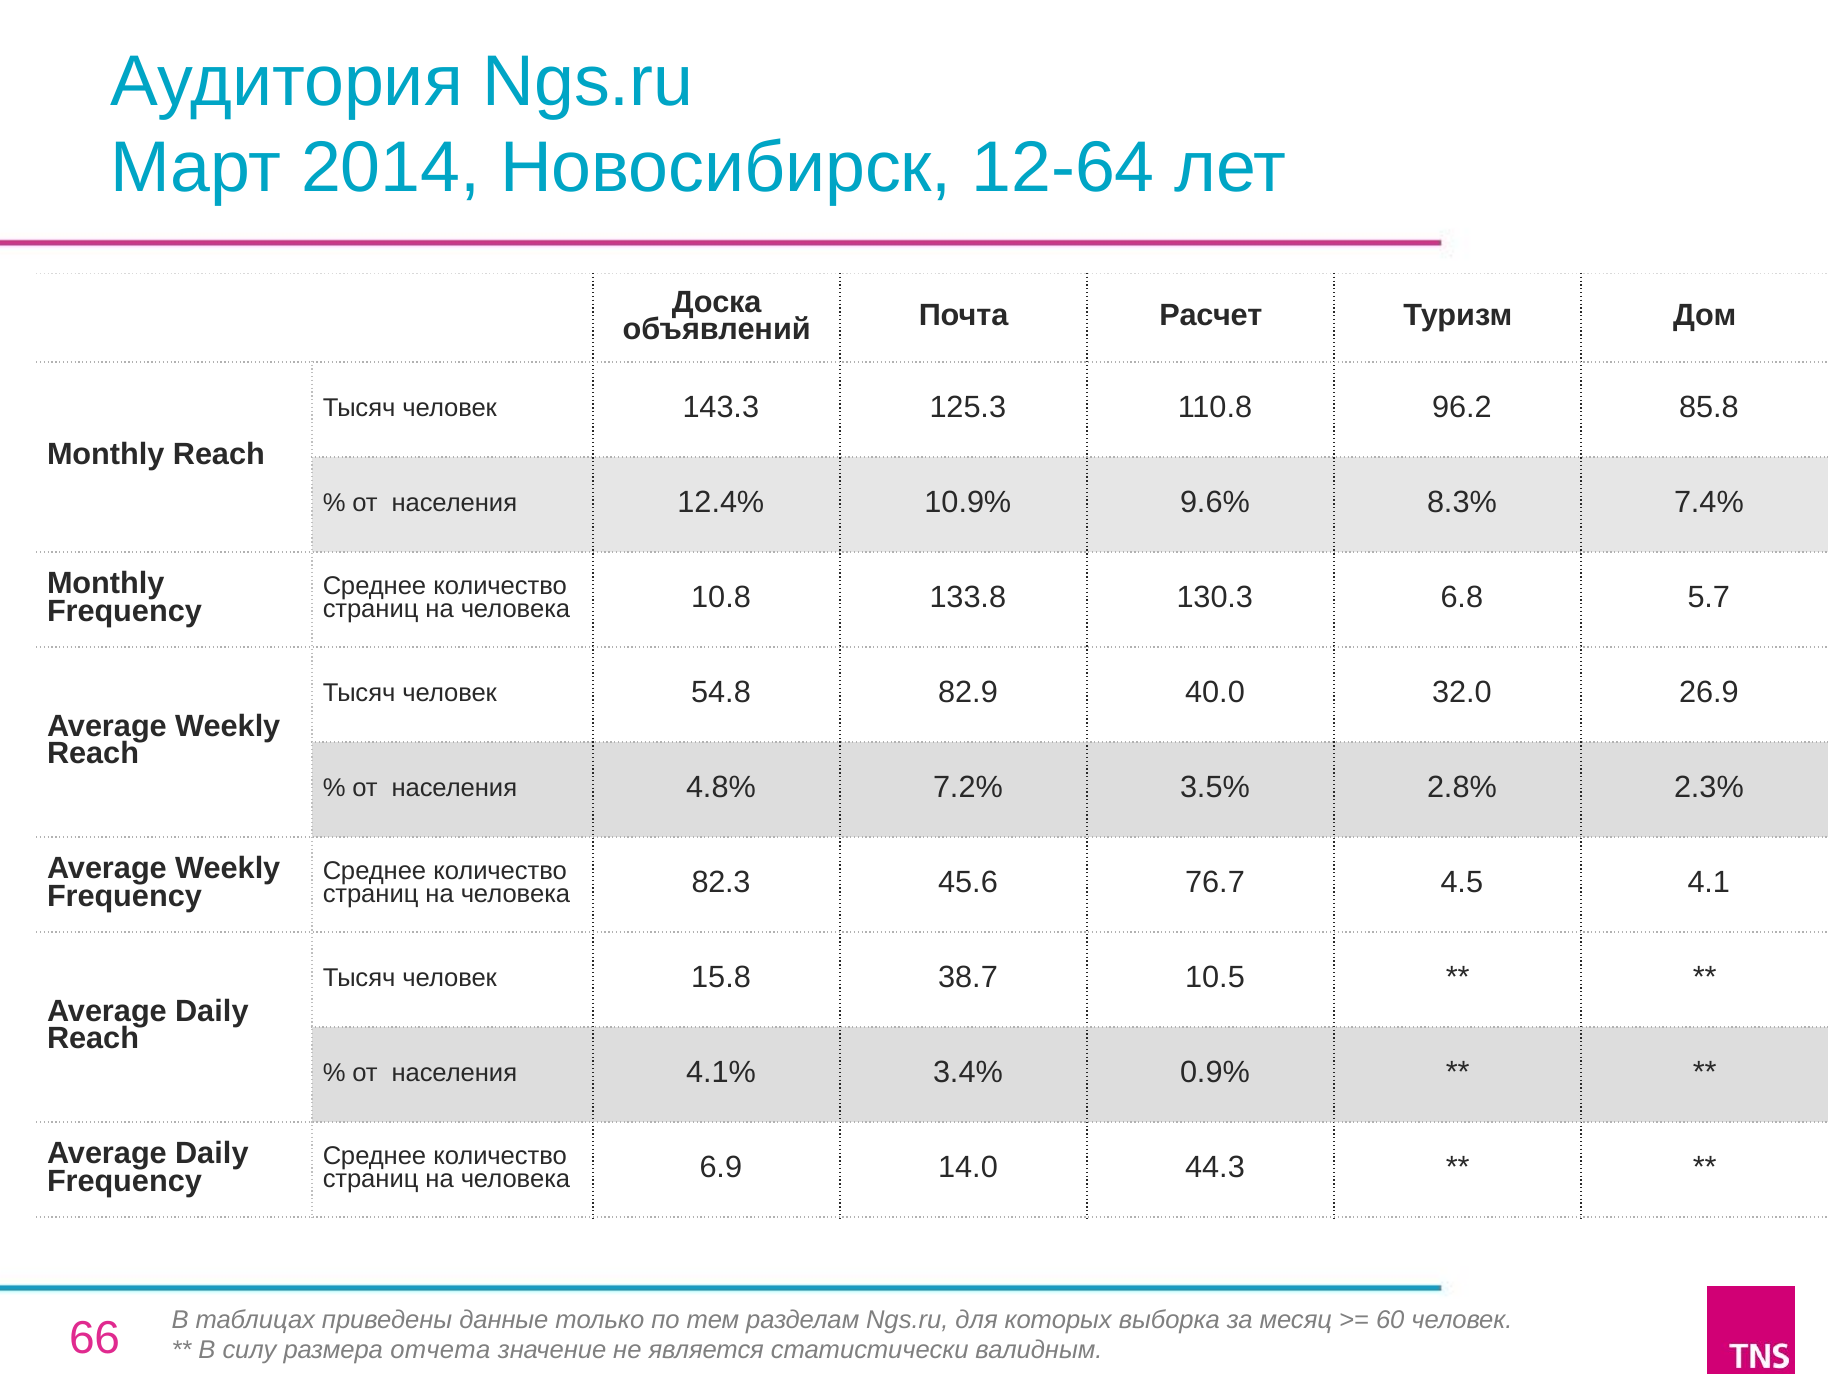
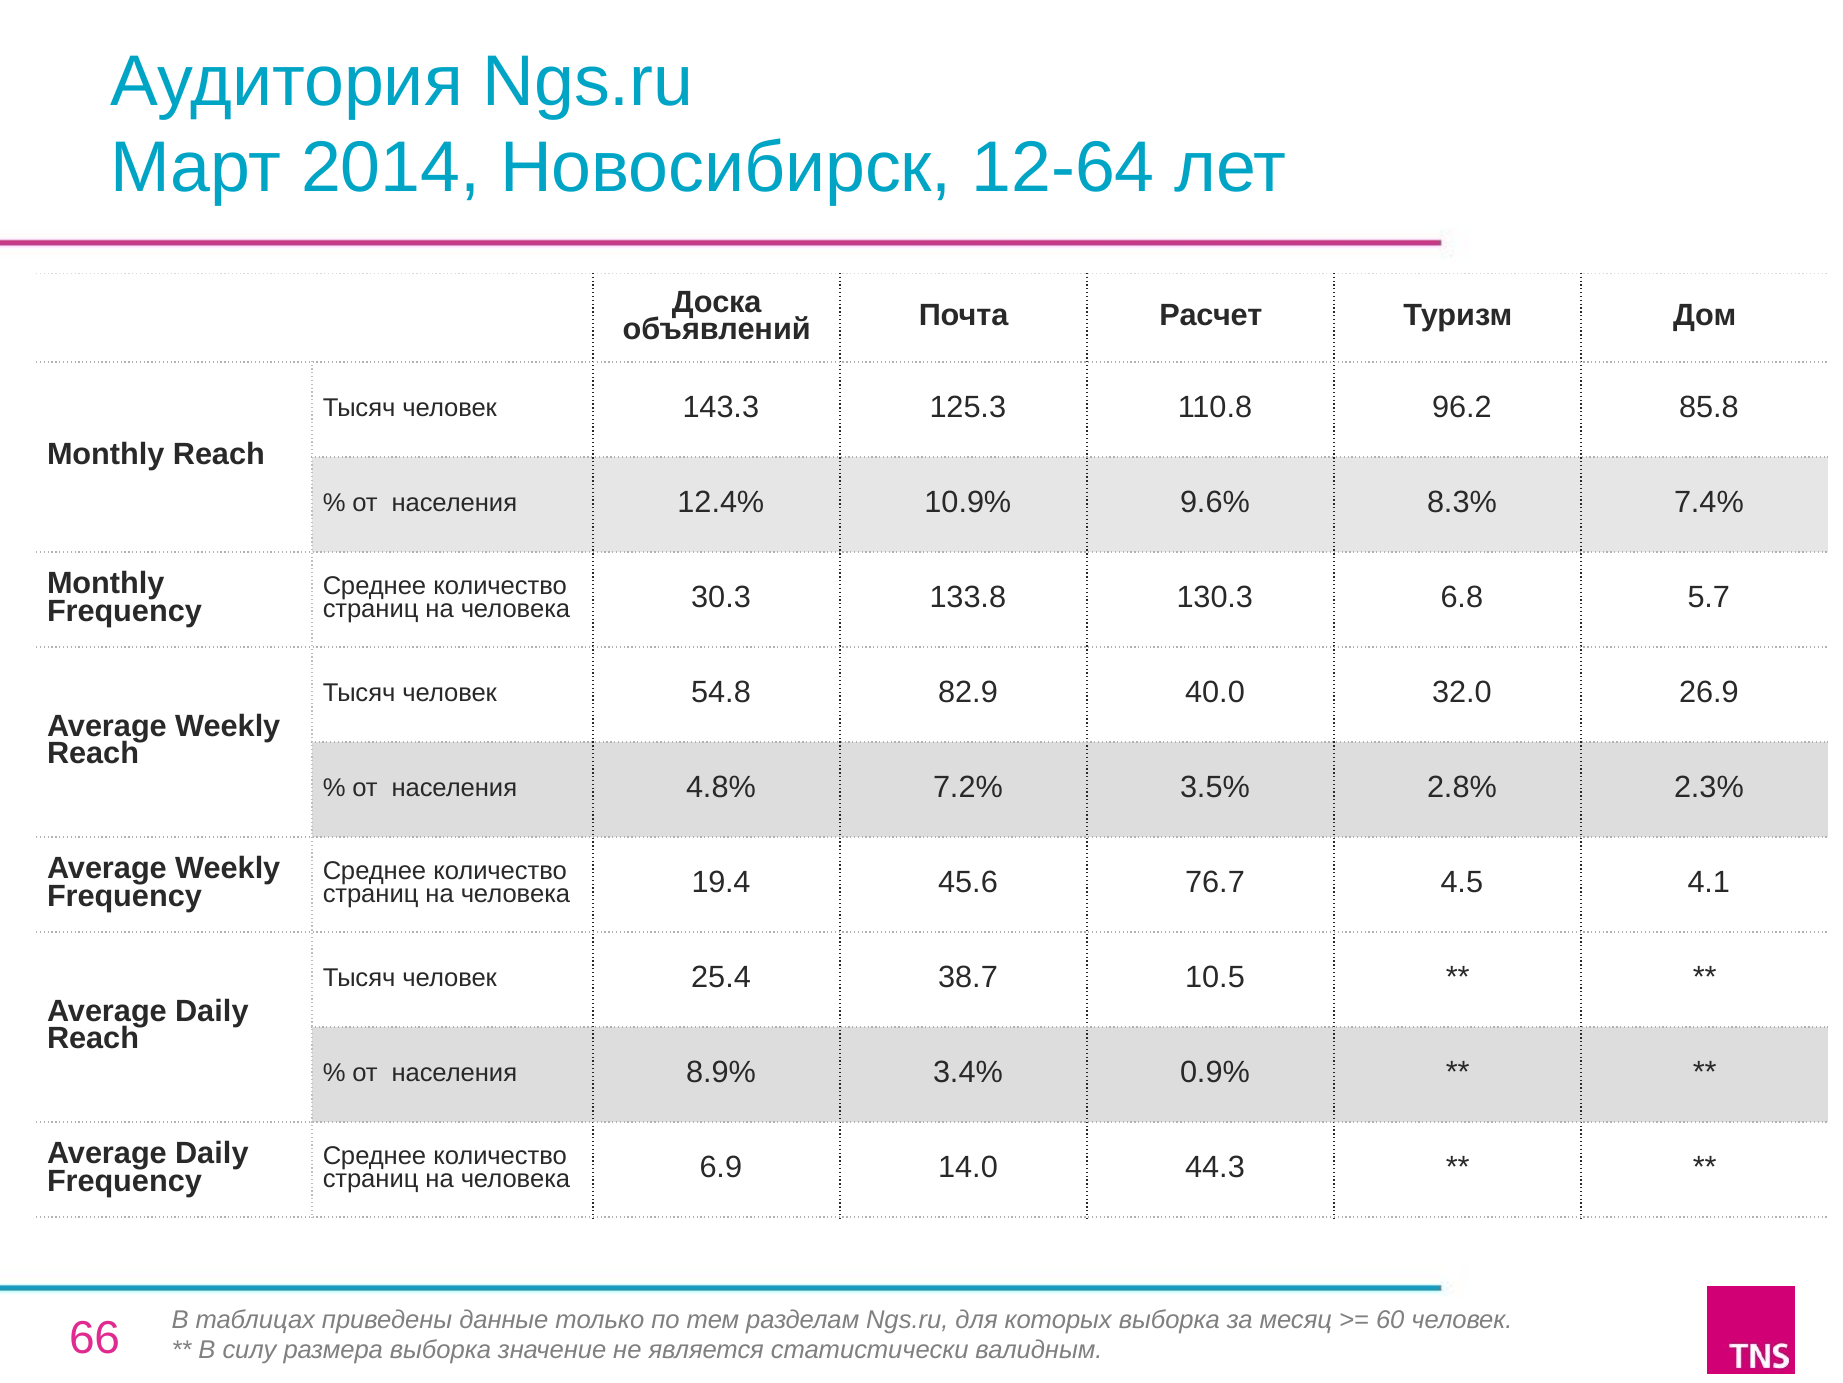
10.8: 10.8 -> 30.3
82.3: 82.3 -> 19.4
15.8: 15.8 -> 25.4
4.1%: 4.1% -> 8.9%
размера отчета: отчета -> выборка
